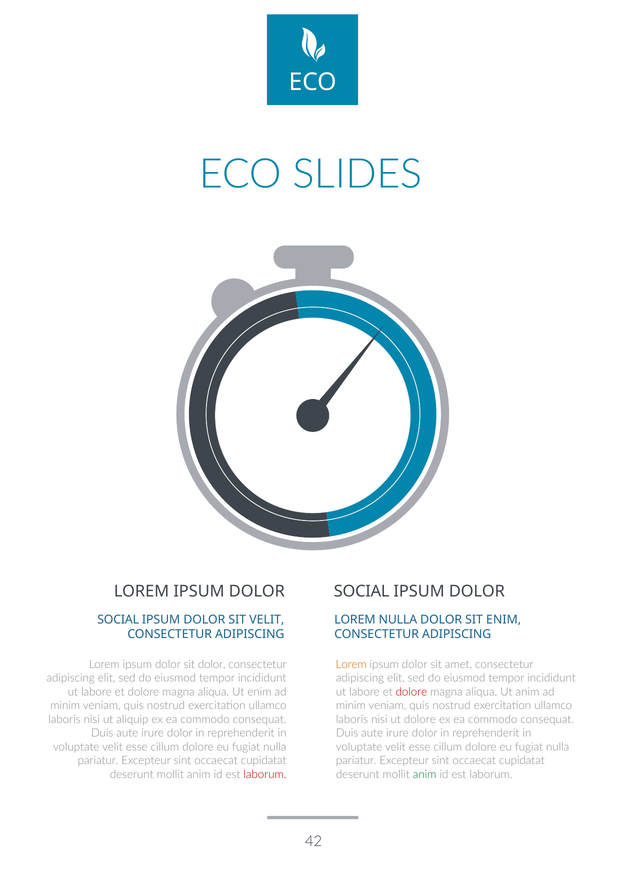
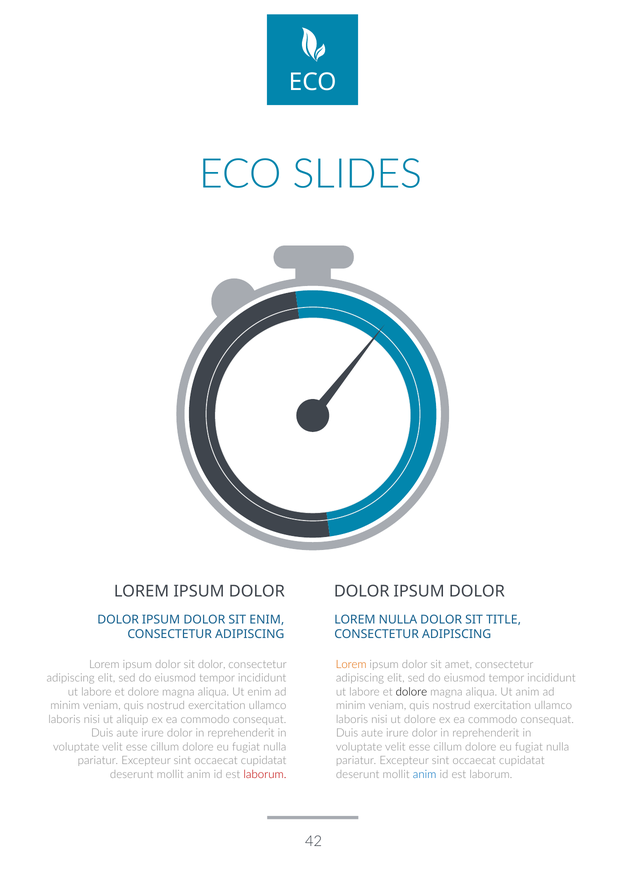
SOCIAL at (362, 591): SOCIAL -> DOLOR
SOCIAL at (118, 620): SOCIAL -> DOLOR
SIT VELIT: VELIT -> ENIM
SIT ENIM: ENIM -> TITLE
dolore at (411, 692) colour: red -> black
anim at (425, 774) colour: green -> blue
